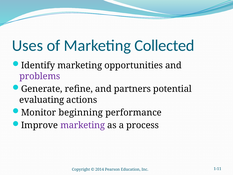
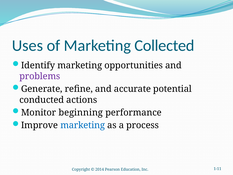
partners: partners -> accurate
evaluating: evaluating -> conducted
marketing at (83, 125) colour: purple -> blue
